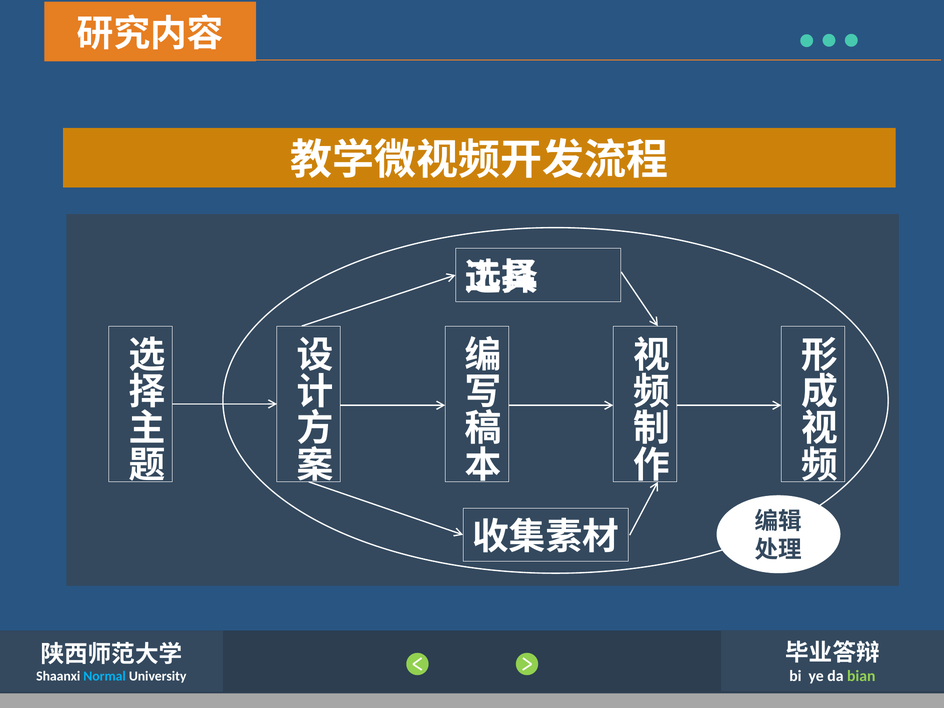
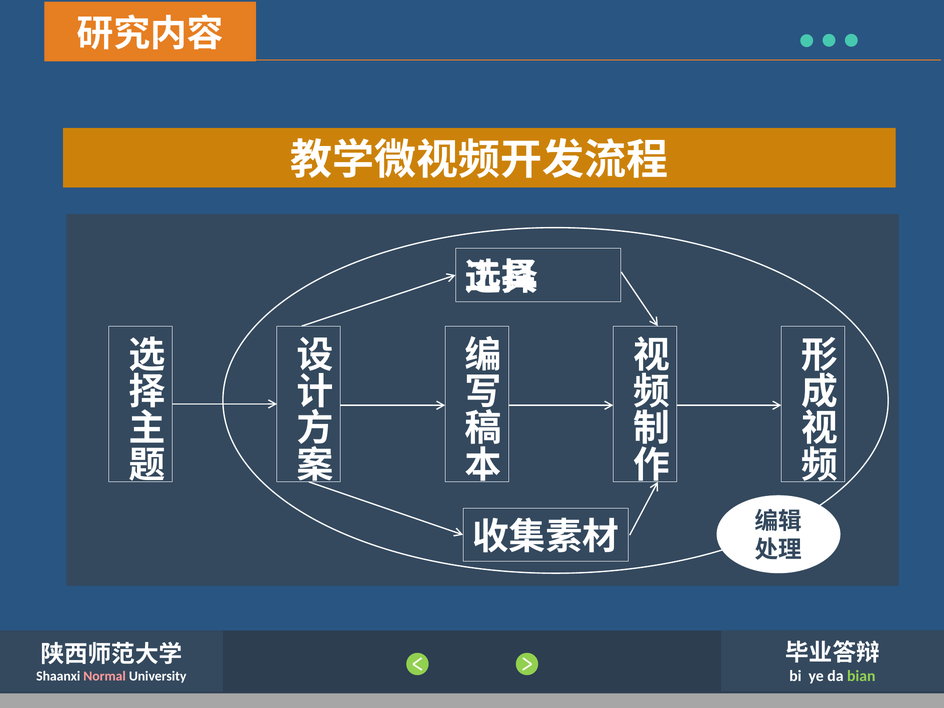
Normal colour: light blue -> pink
